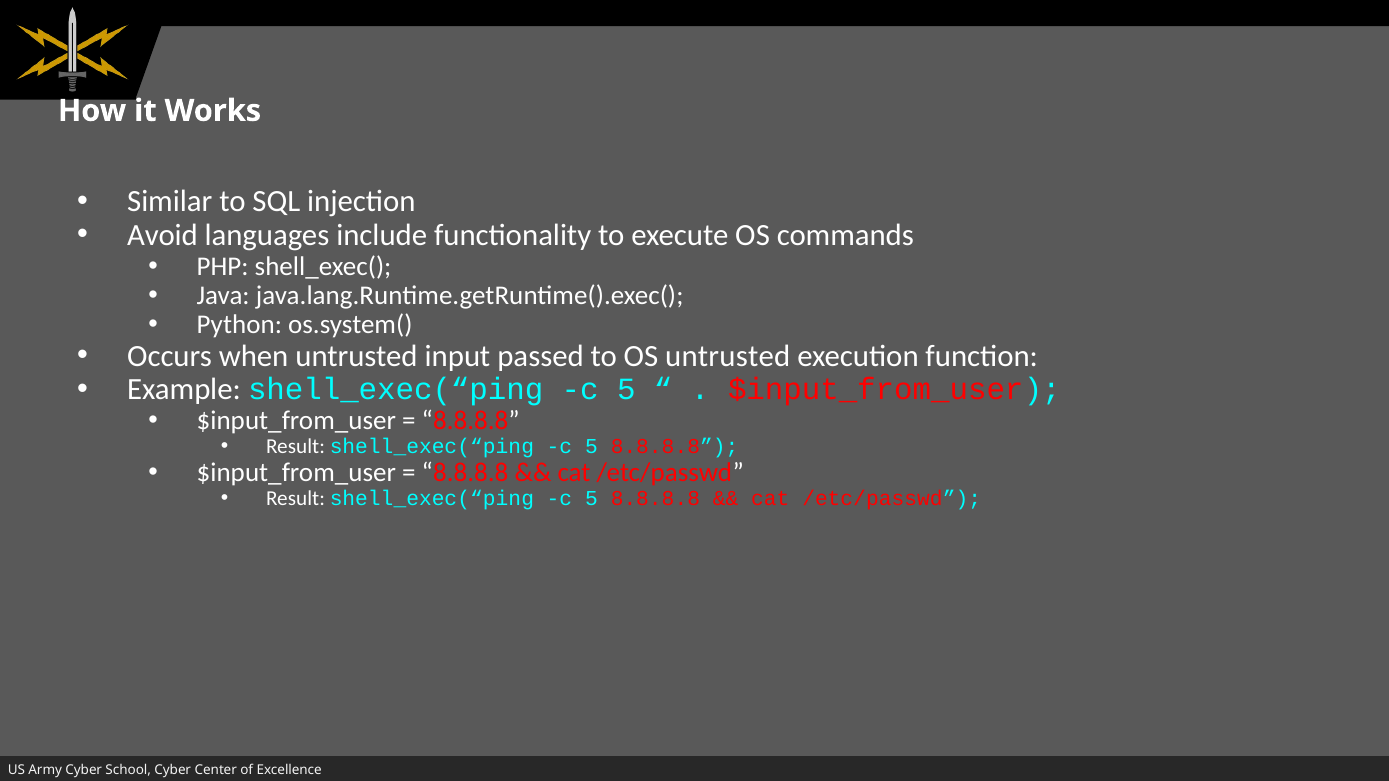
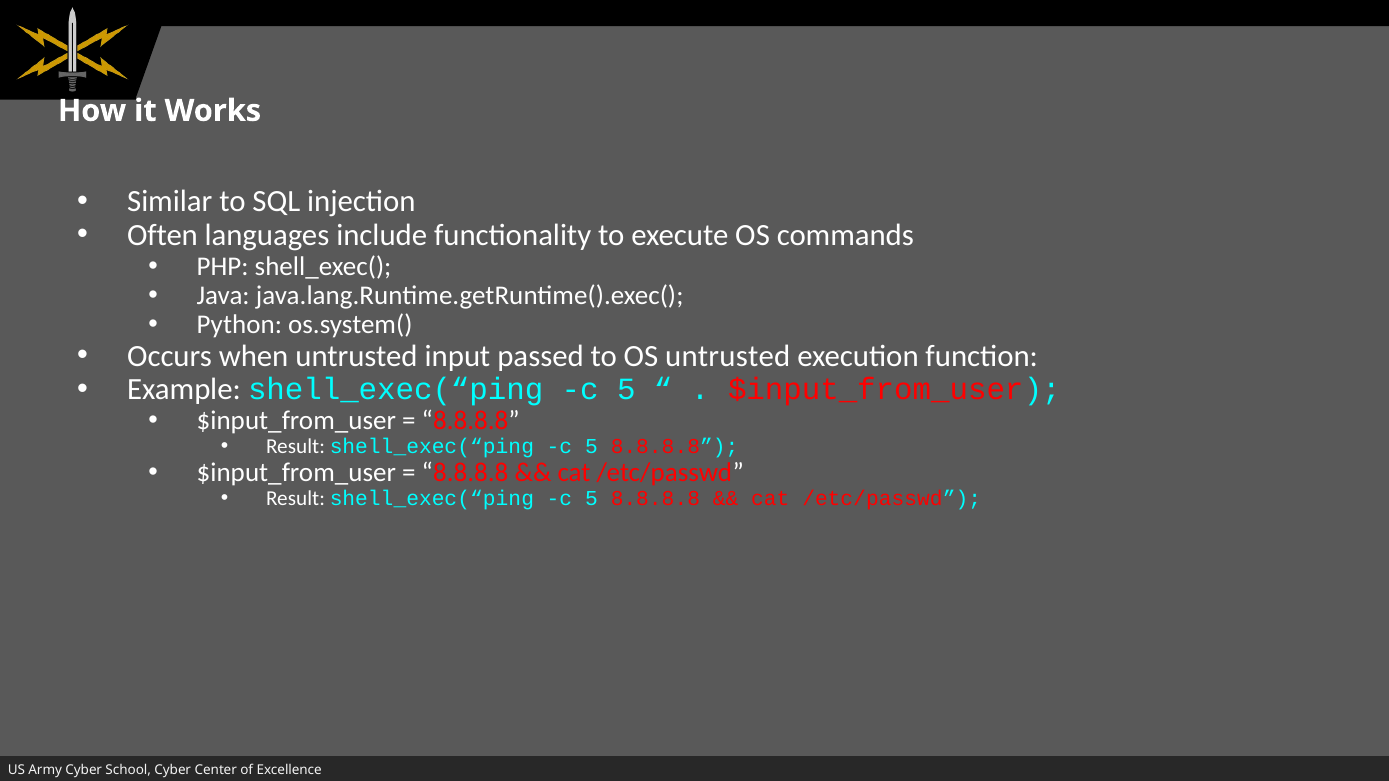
Avoid: Avoid -> Often
